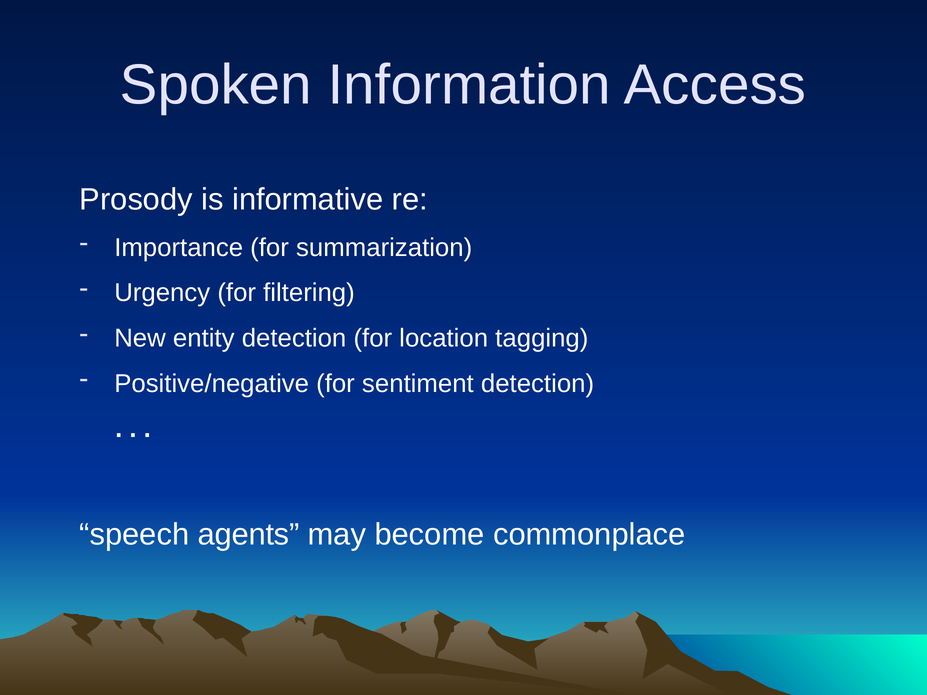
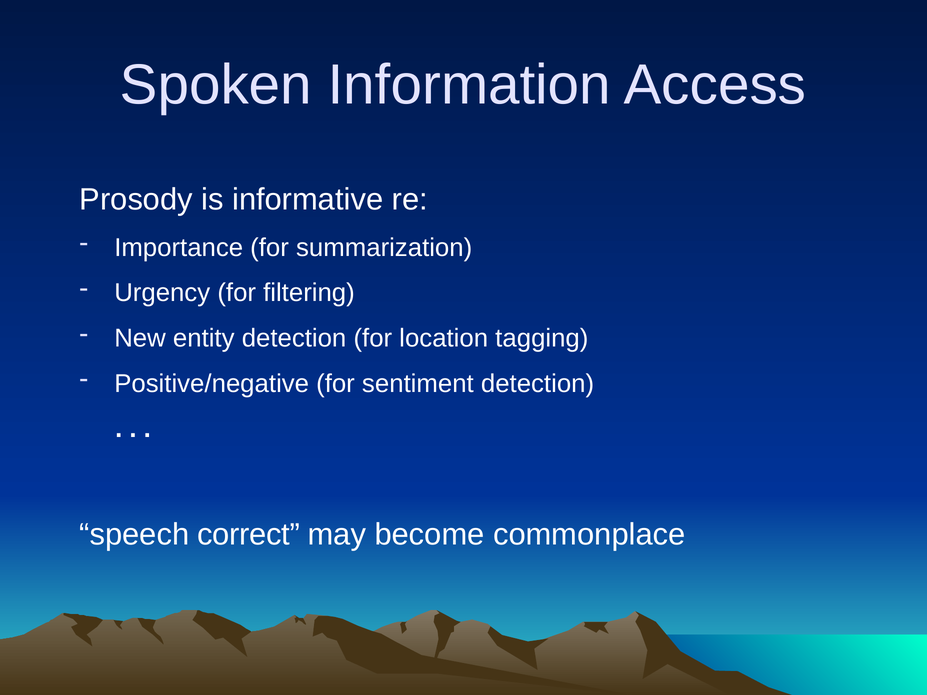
agents: agents -> correct
